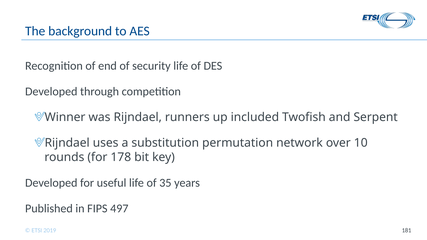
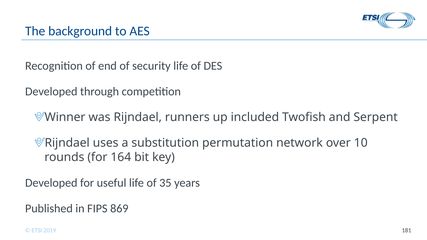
178: 178 -> 164
497: 497 -> 869
